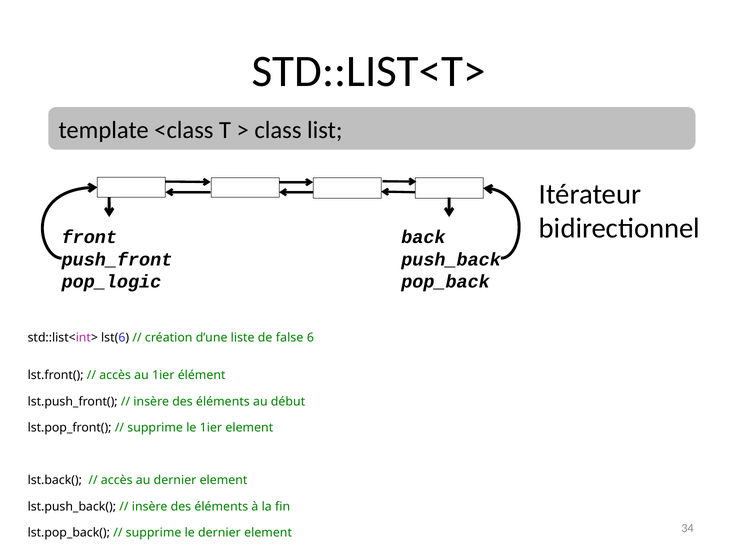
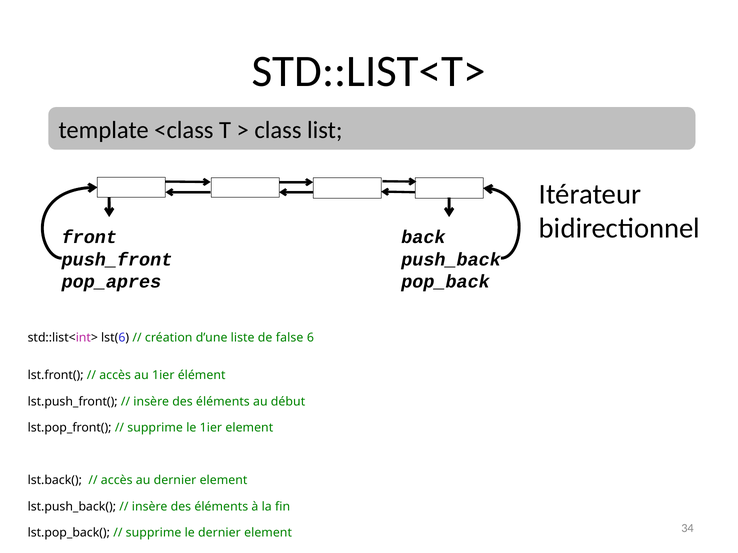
pop_logic: pop_logic -> pop_apres
